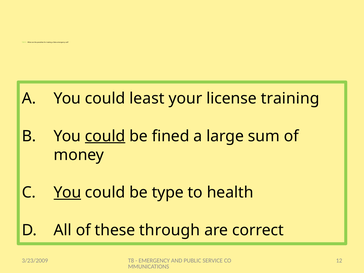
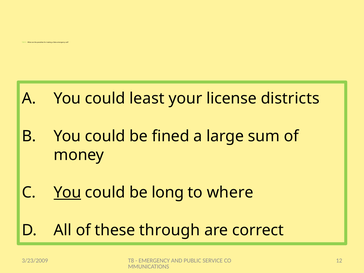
training: training -> districts
could at (105, 136) underline: present -> none
type: type -> long
health: health -> where
